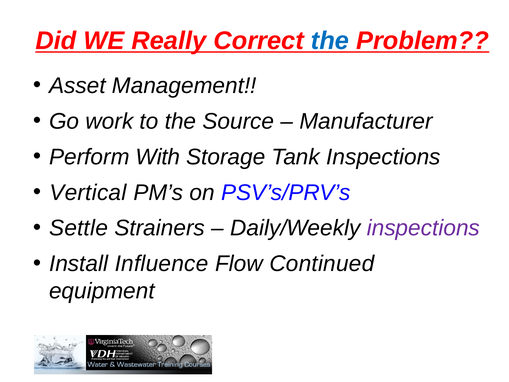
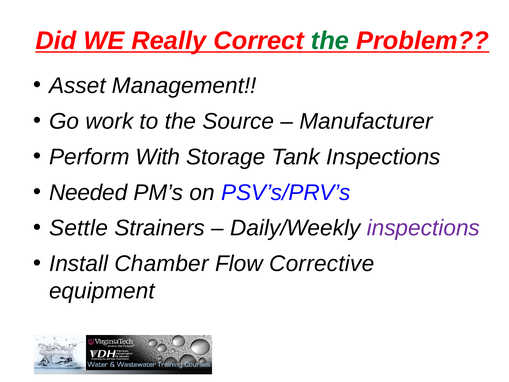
the at (330, 41) colour: blue -> green
Vertical: Vertical -> Needed
Influence: Influence -> Chamber
Continued: Continued -> Corrective
